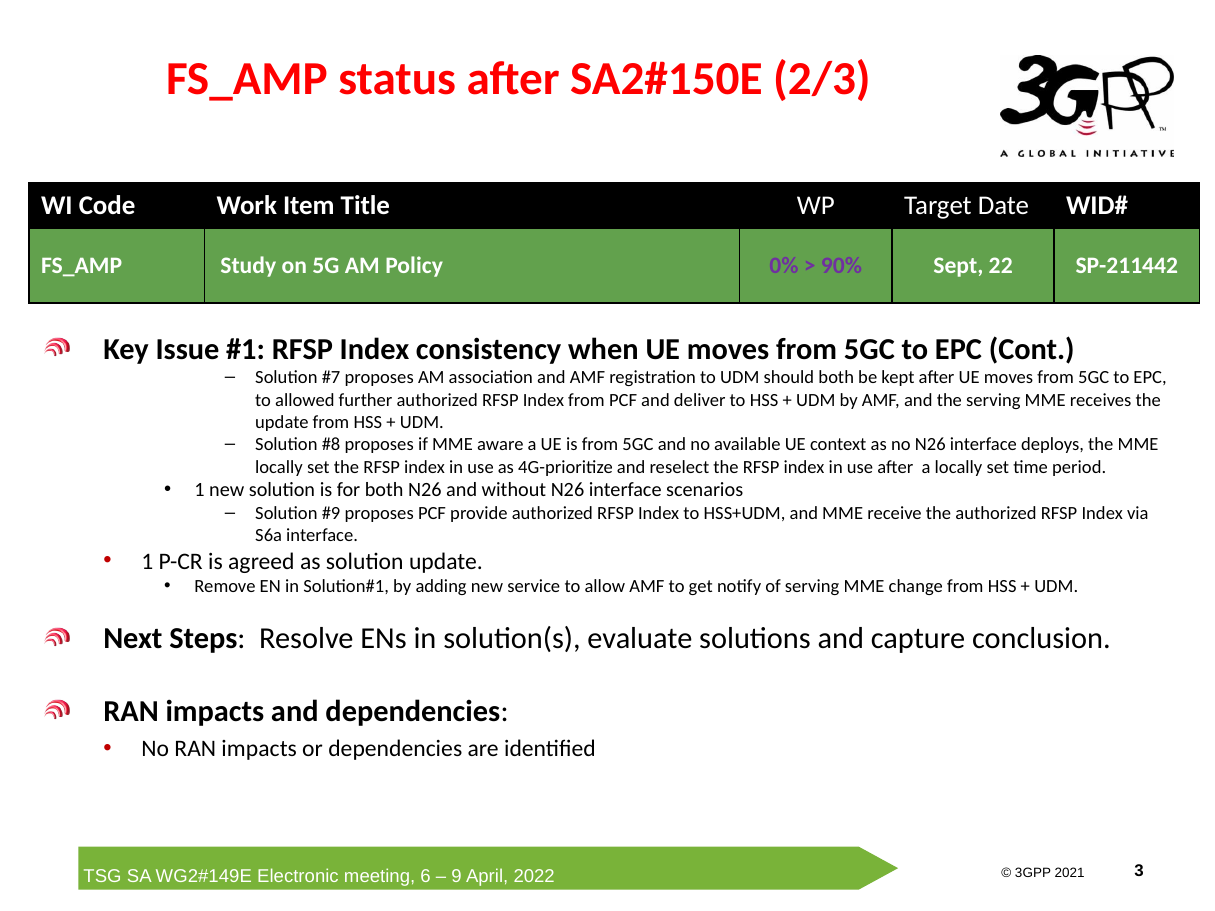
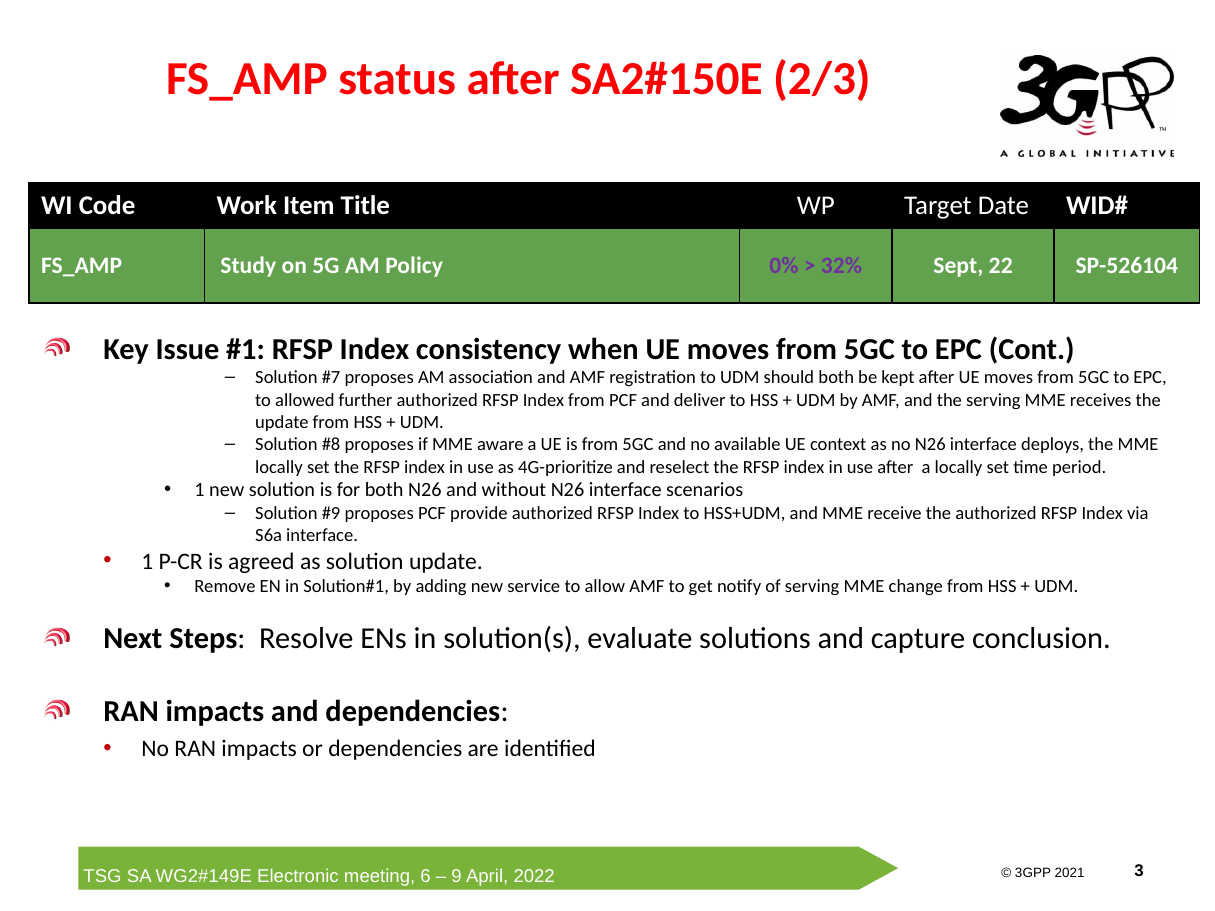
90%: 90% -> 32%
SP-211442: SP-211442 -> SP-526104
